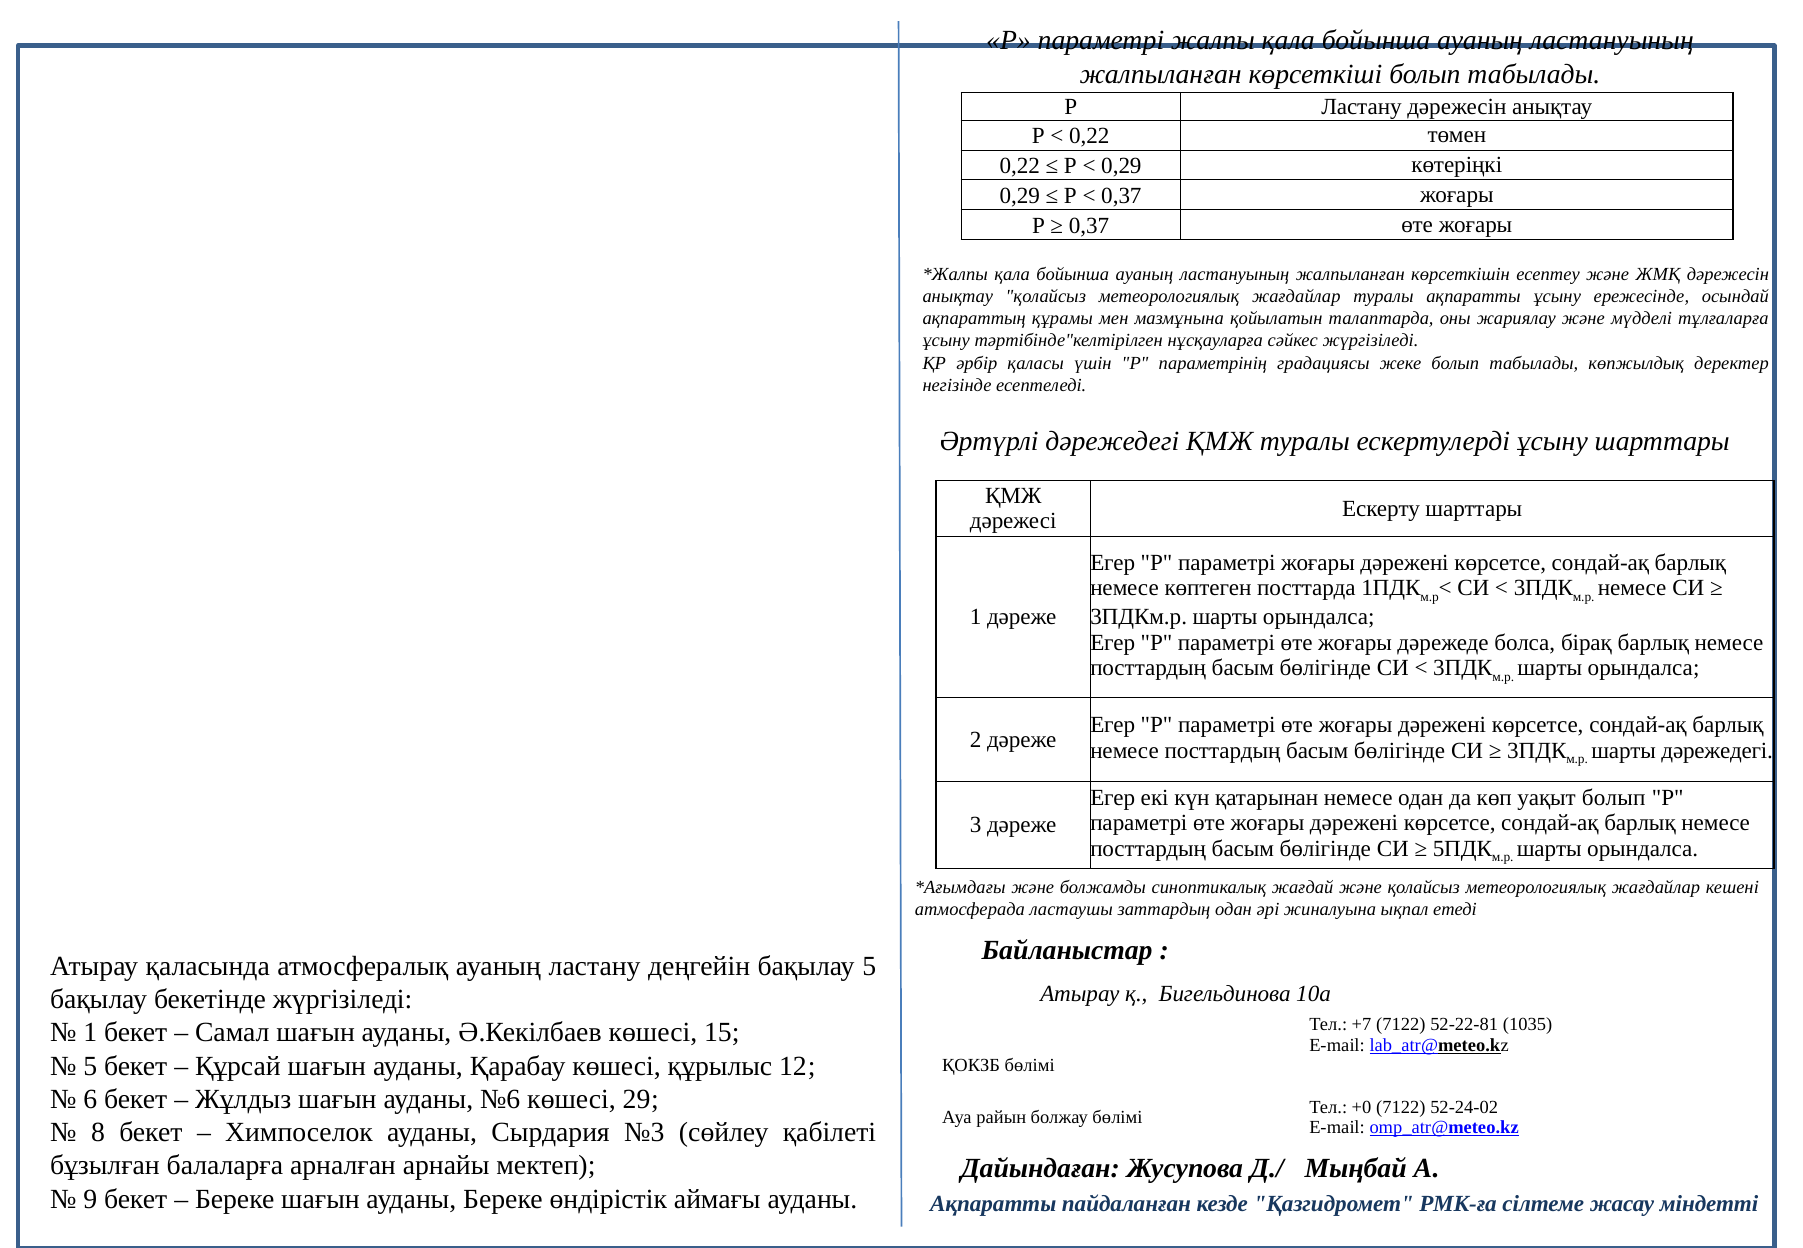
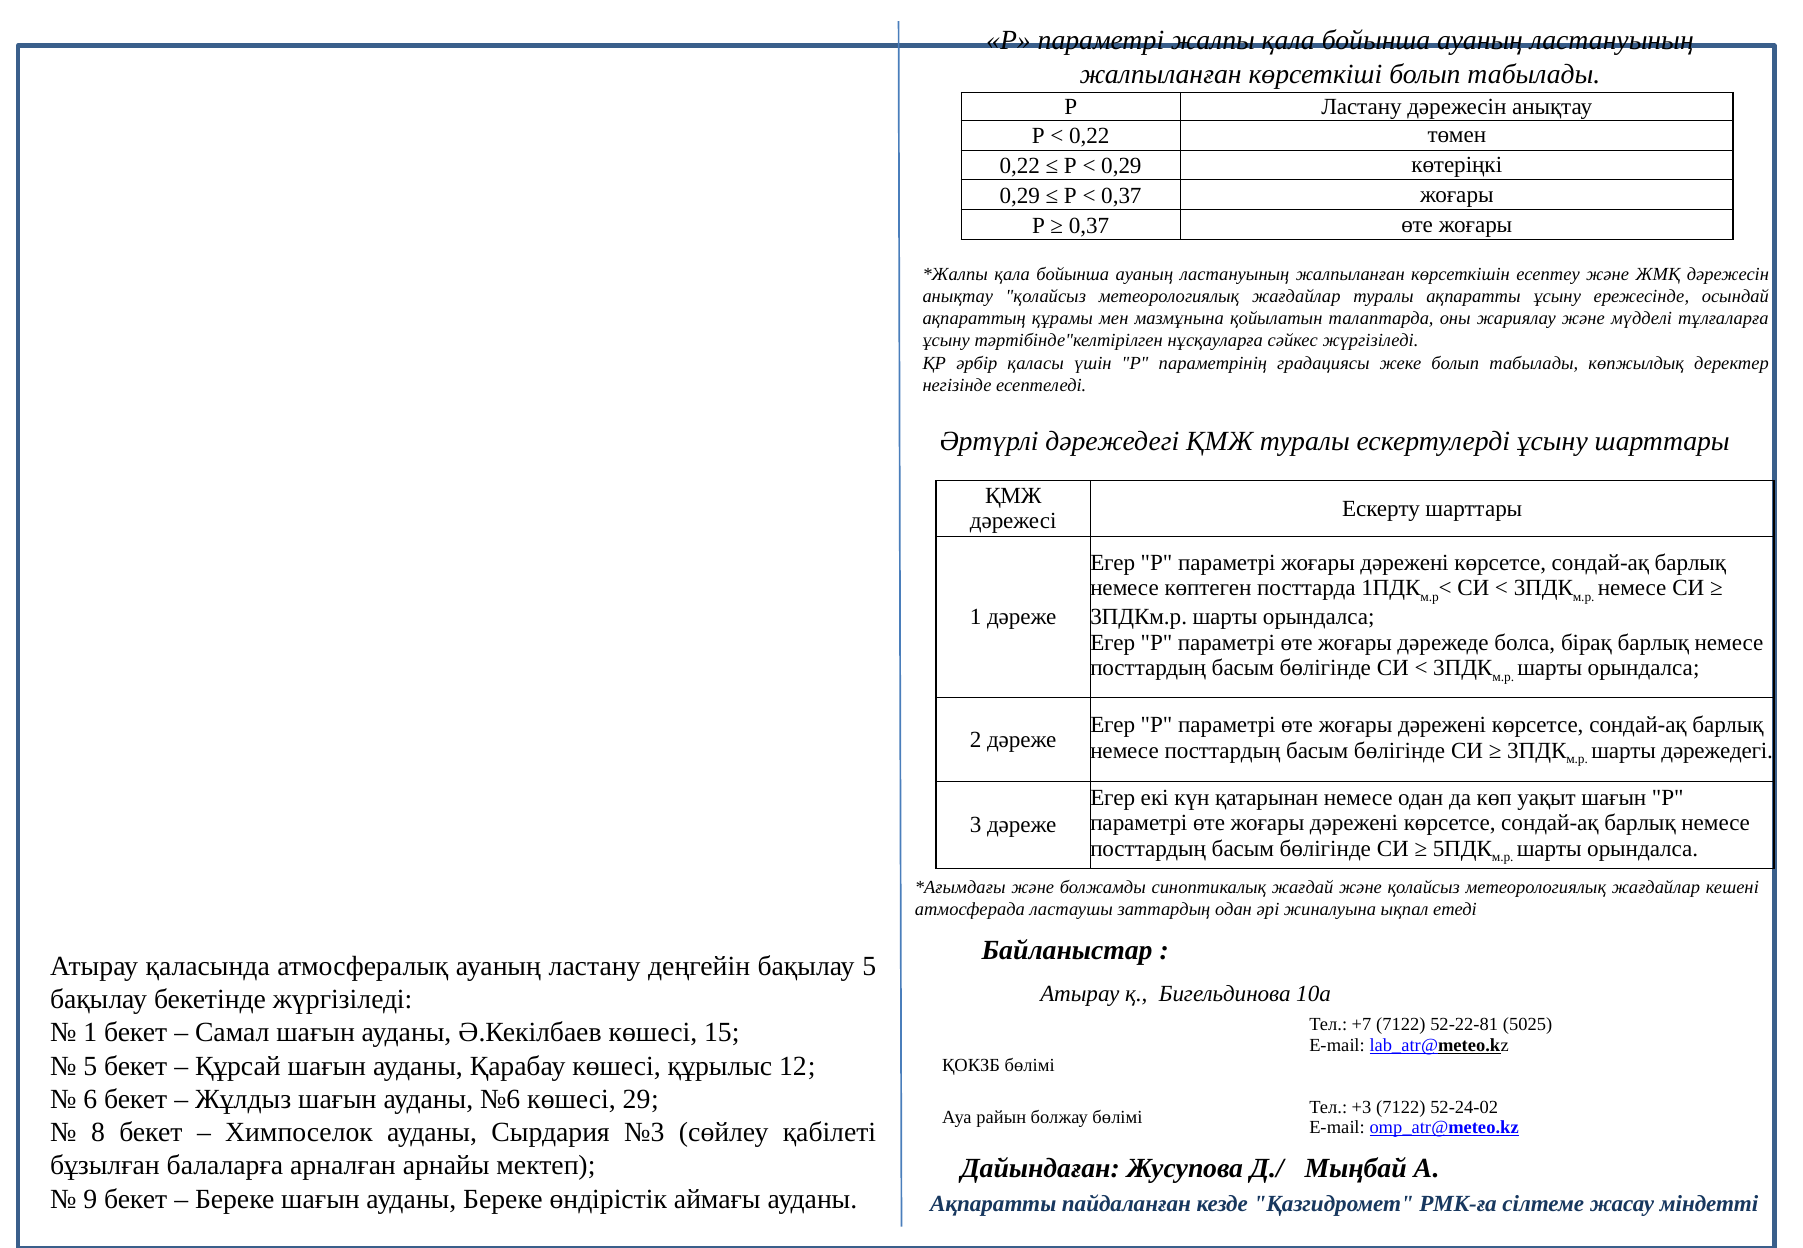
уақыт болып: болып -> шағын
1035: 1035 -> 5025
+0: +0 -> +3
